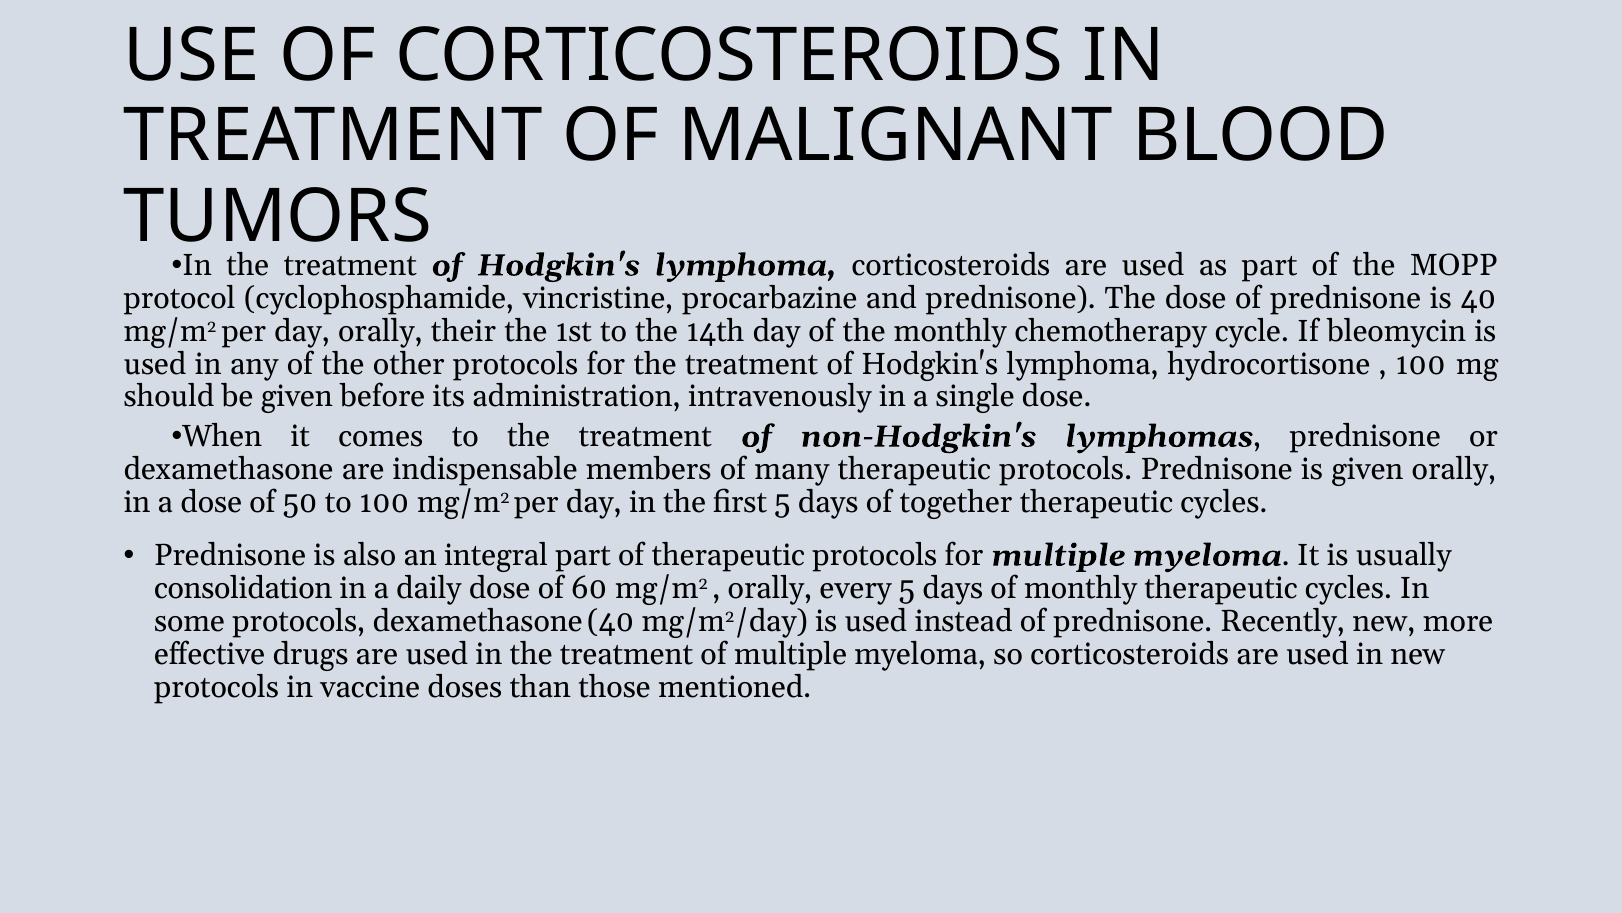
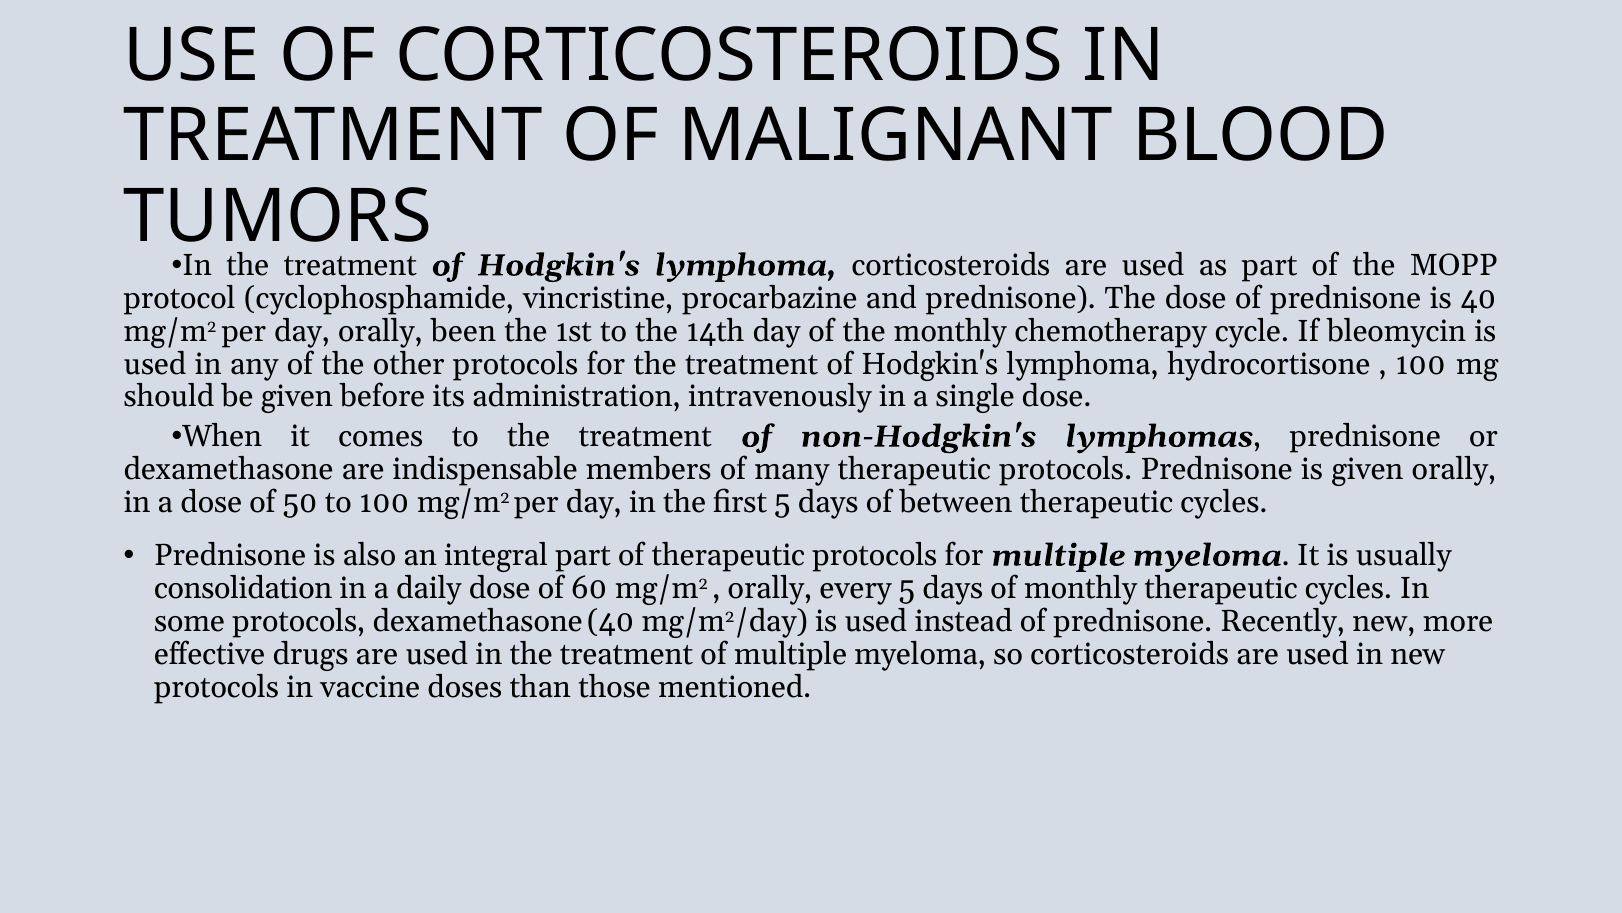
their: their -> been
together: together -> between
